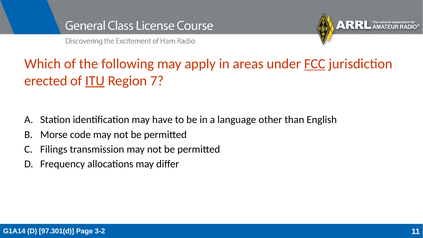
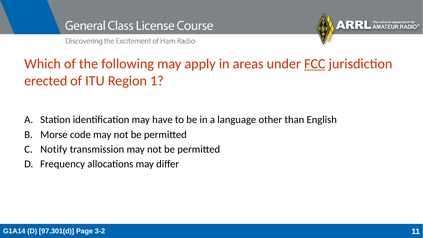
ITU underline: present -> none
7: 7 -> 1
Filings: Filings -> Notify
